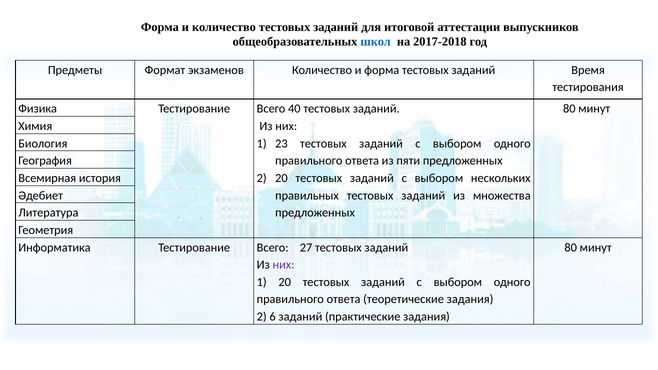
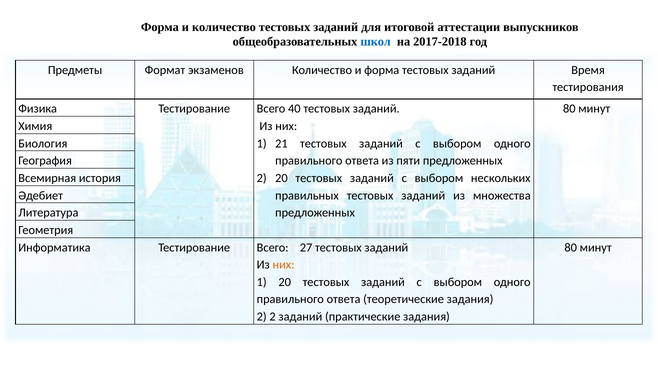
23: 23 -> 21
них at (284, 265) colour: purple -> orange
2 6: 6 -> 2
